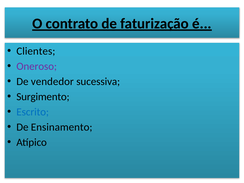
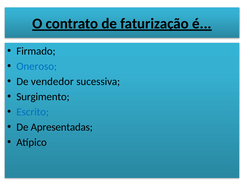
Clientes: Clientes -> Firmado
Oneroso colour: purple -> blue
Ensinamento: Ensinamento -> Apresentadas
